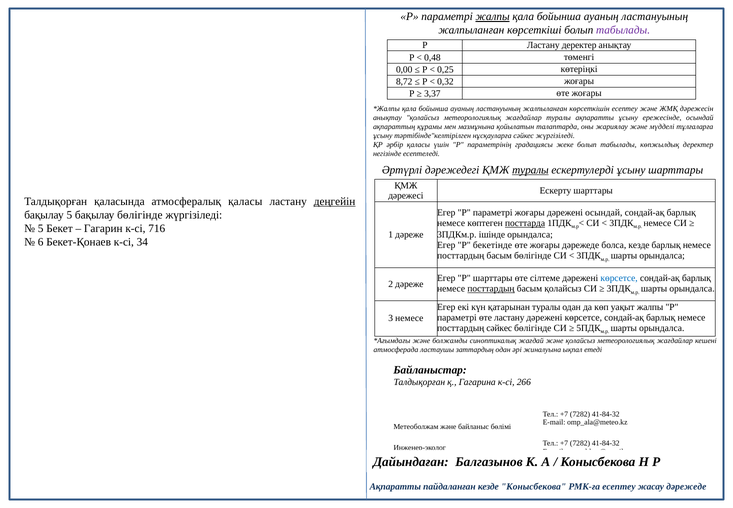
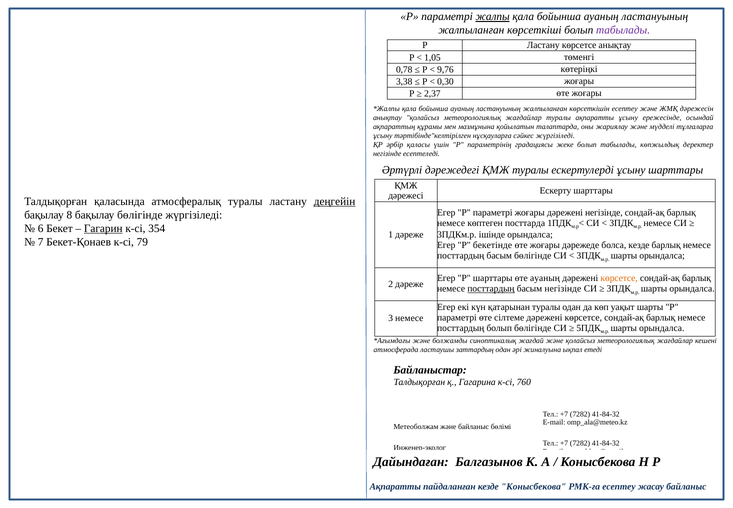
Ластану деректер: деректер -> көрсетсе
0,48: 0,48 -> 1,05
0,00: 0,00 -> 0,78
0,25: 0,25 -> 9,76
8,72: 8,72 -> 3,38
0,32: 0,32 -> 0,30
3,37: 3,37 -> 2,37
туралы at (530, 170) underline: present -> none
атмосфералық қаласы: қаласы -> туралы
дәрежені осындай: осындай -> негізінде
бақылау 5: 5 -> 8
посттарда underline: present -> none
5 at (41, 228): 5 -> 6
Гагарин underline: none -> present
716: 716 -> 354
6: 6 -> 7
34: 34 -> 79
өте сілтеме: сілтеме -> ауаның
көрсетсе at (619, 278) colour: blue -> orange
басым қолайсыз: қолайсыз -> негізінде
уақыт жалпы: жалпы -> шарты
өте ластану: ластану -> сілтеме
посттардың сәйкес: сәйкес -> болып
266: 266 -> 760
жасау дәрежеде: дәрежеде -> байланыс
